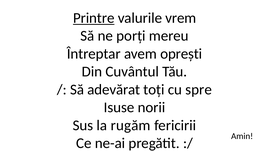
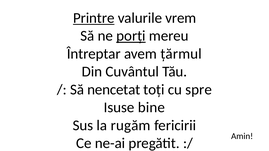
porți underline: none -> present
oprești: oprești -> țărmul
adevărat: adevărat -> nencetat
norii: norii -> bine
